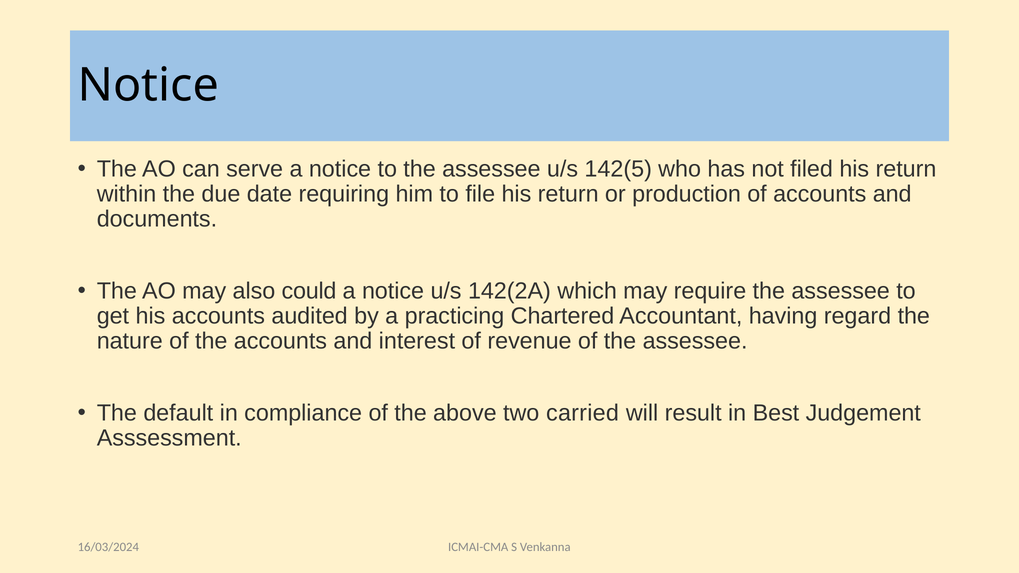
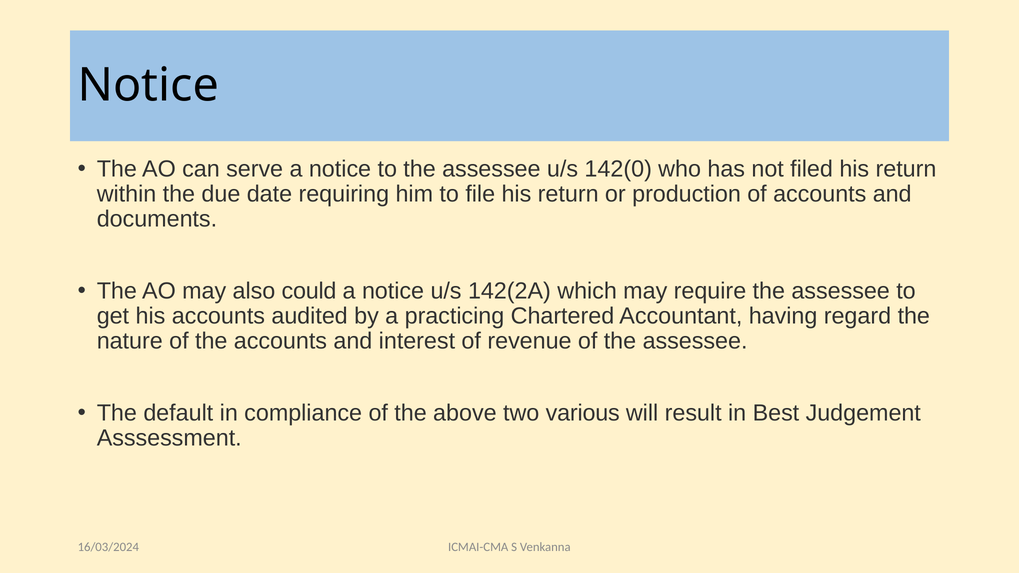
142(5: 142(5 -> 142(0
carried: carried -> various
